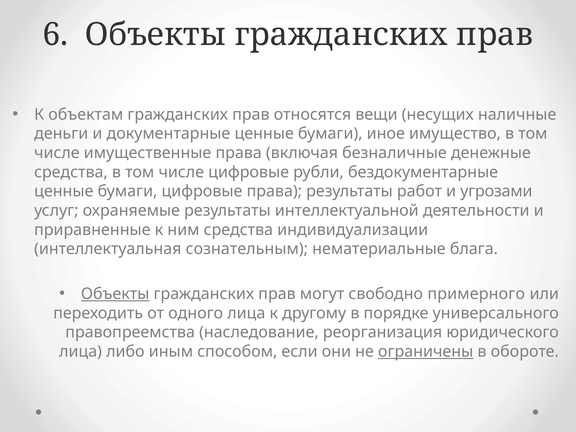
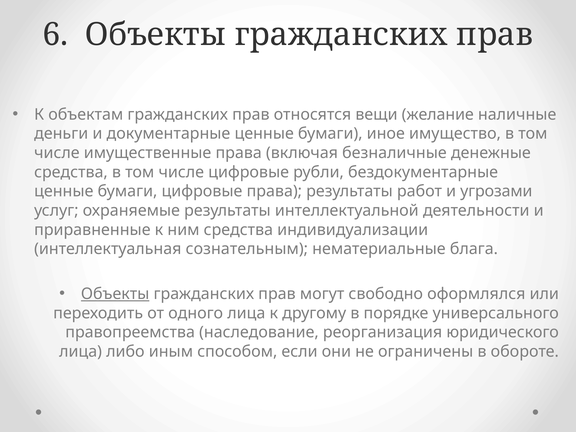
несущих: несущих -> желание
примерного: примерного -> оформлялся
ограничены underline: present -> none
